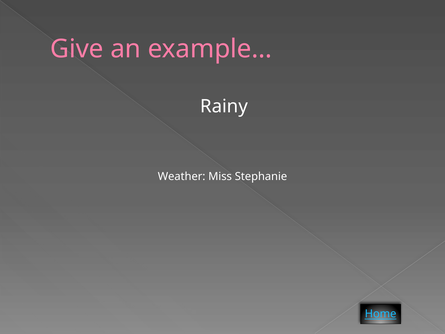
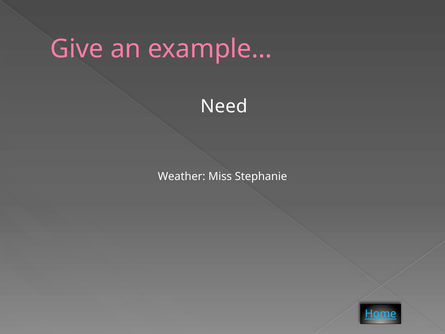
Rainy: Rainy -> Need
